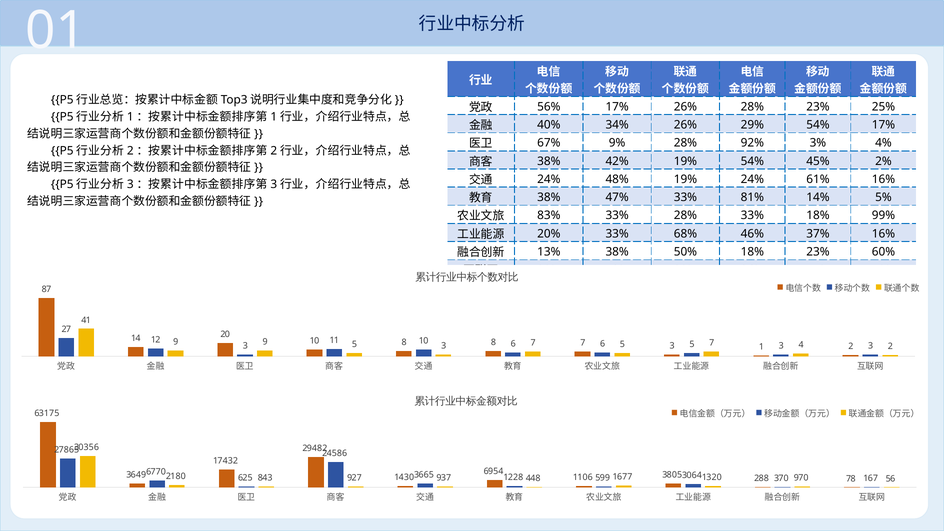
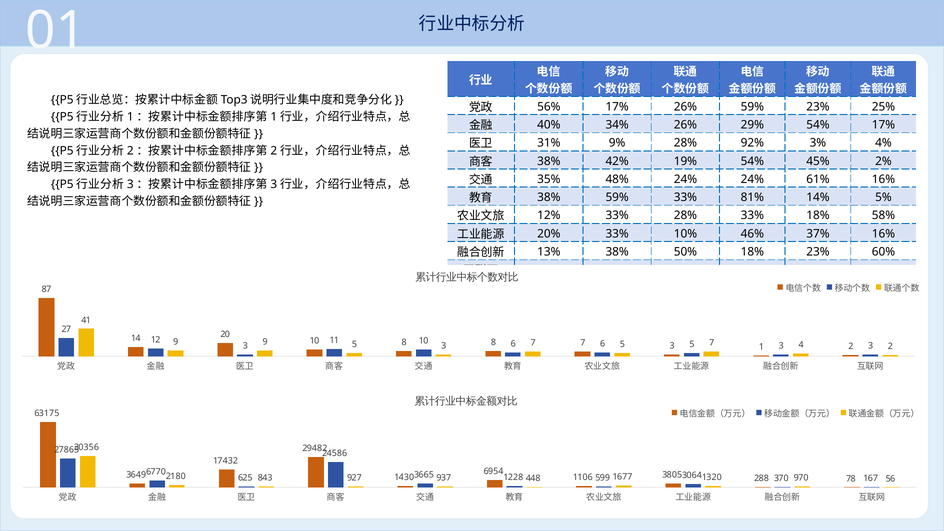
26% 28%: 28% -> 59%
67%: 67% -> 31%
24% at (549, 179): 24% -> 35%
48% 19%: 19% -> 24%
38% 47%: 47% -> 59%
83%: 83% -> 12%
99%: 99% -> 58%
68%: 68% -> 10%
